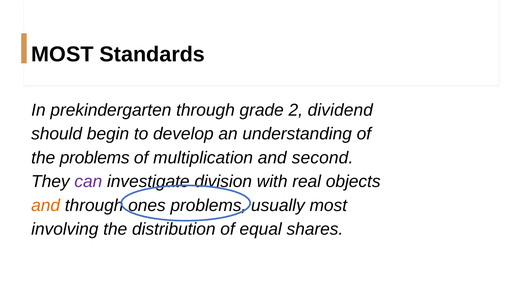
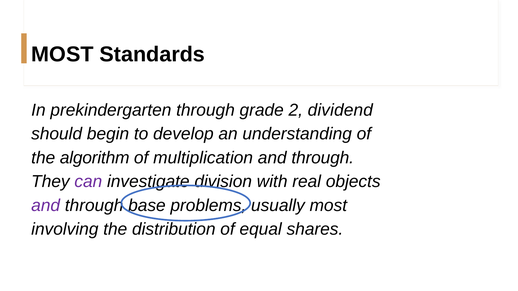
the problems: problems -> algorithm
multiplication and second: second -> through
and at (46, 206) colour: orange -> purple
ones: ones -> base
